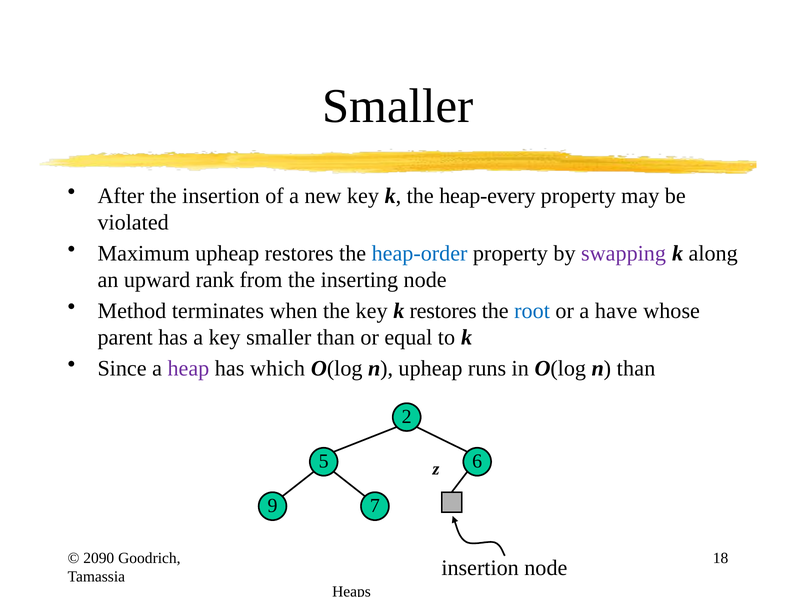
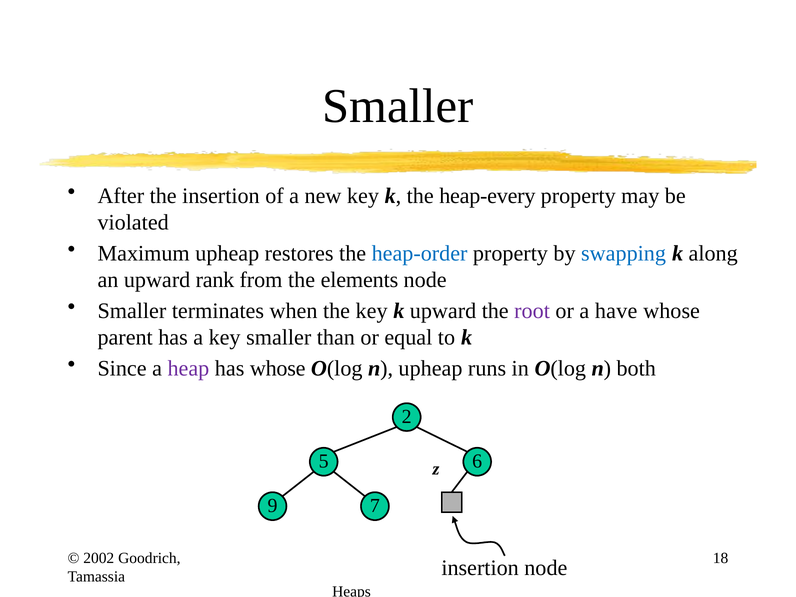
swapping colour: purple -> blue
inserting: inserting -> elements
Method at (132, 311): Method -> Smaller
k restores: restores -> upward
root colour: blue -> purple
has which: which -> whose
n than: than -> both
2090: 2090 -> 2002
